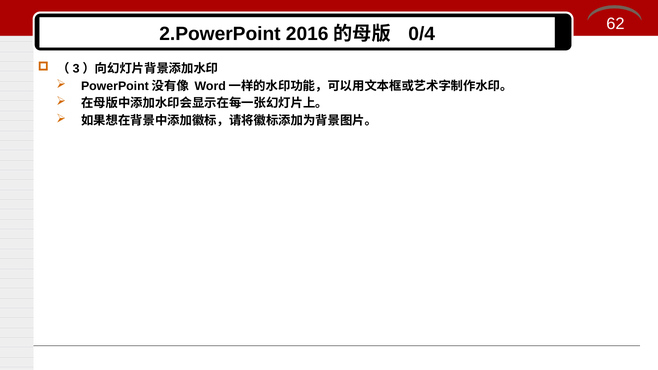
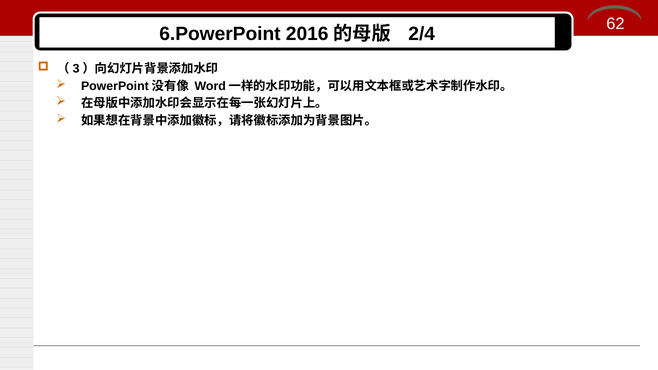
2.PowerPoint: 2.PowerPoint -> 6.PowerPoint
0/4: 0/4 -> 2/4
